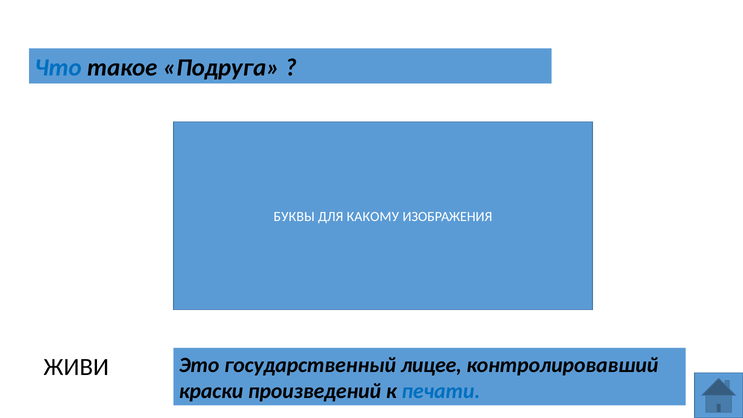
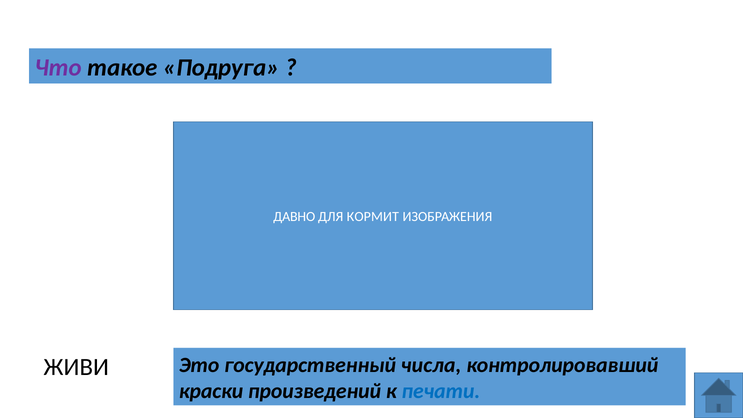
Что colour: blue -> purple
БУКВЫ: БУКВЫ -> ДАВНО
КАКОМУ: КАКОМУ -> КОРМИТ
лицее: лицее -> числа
